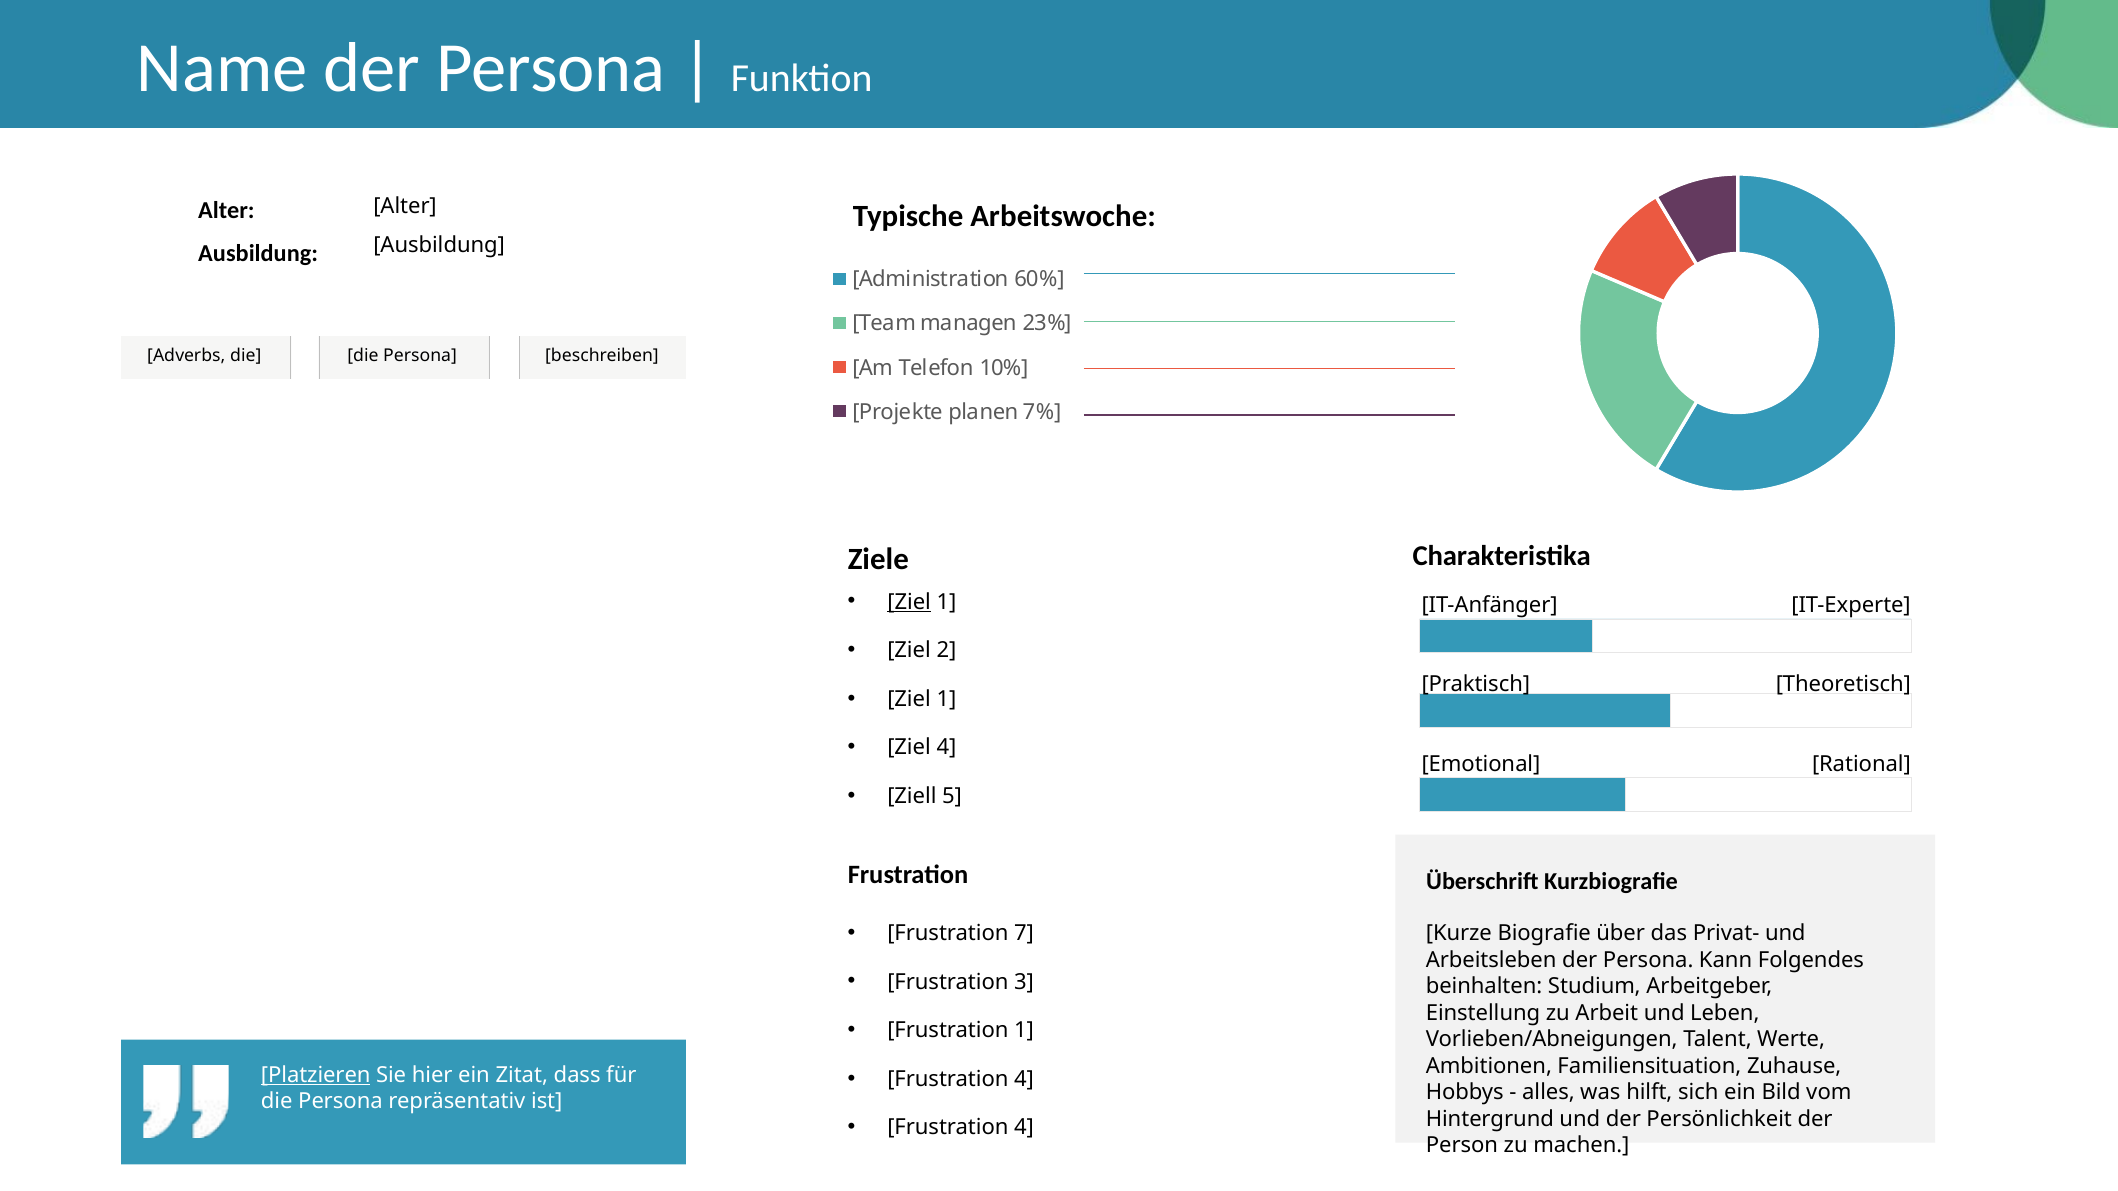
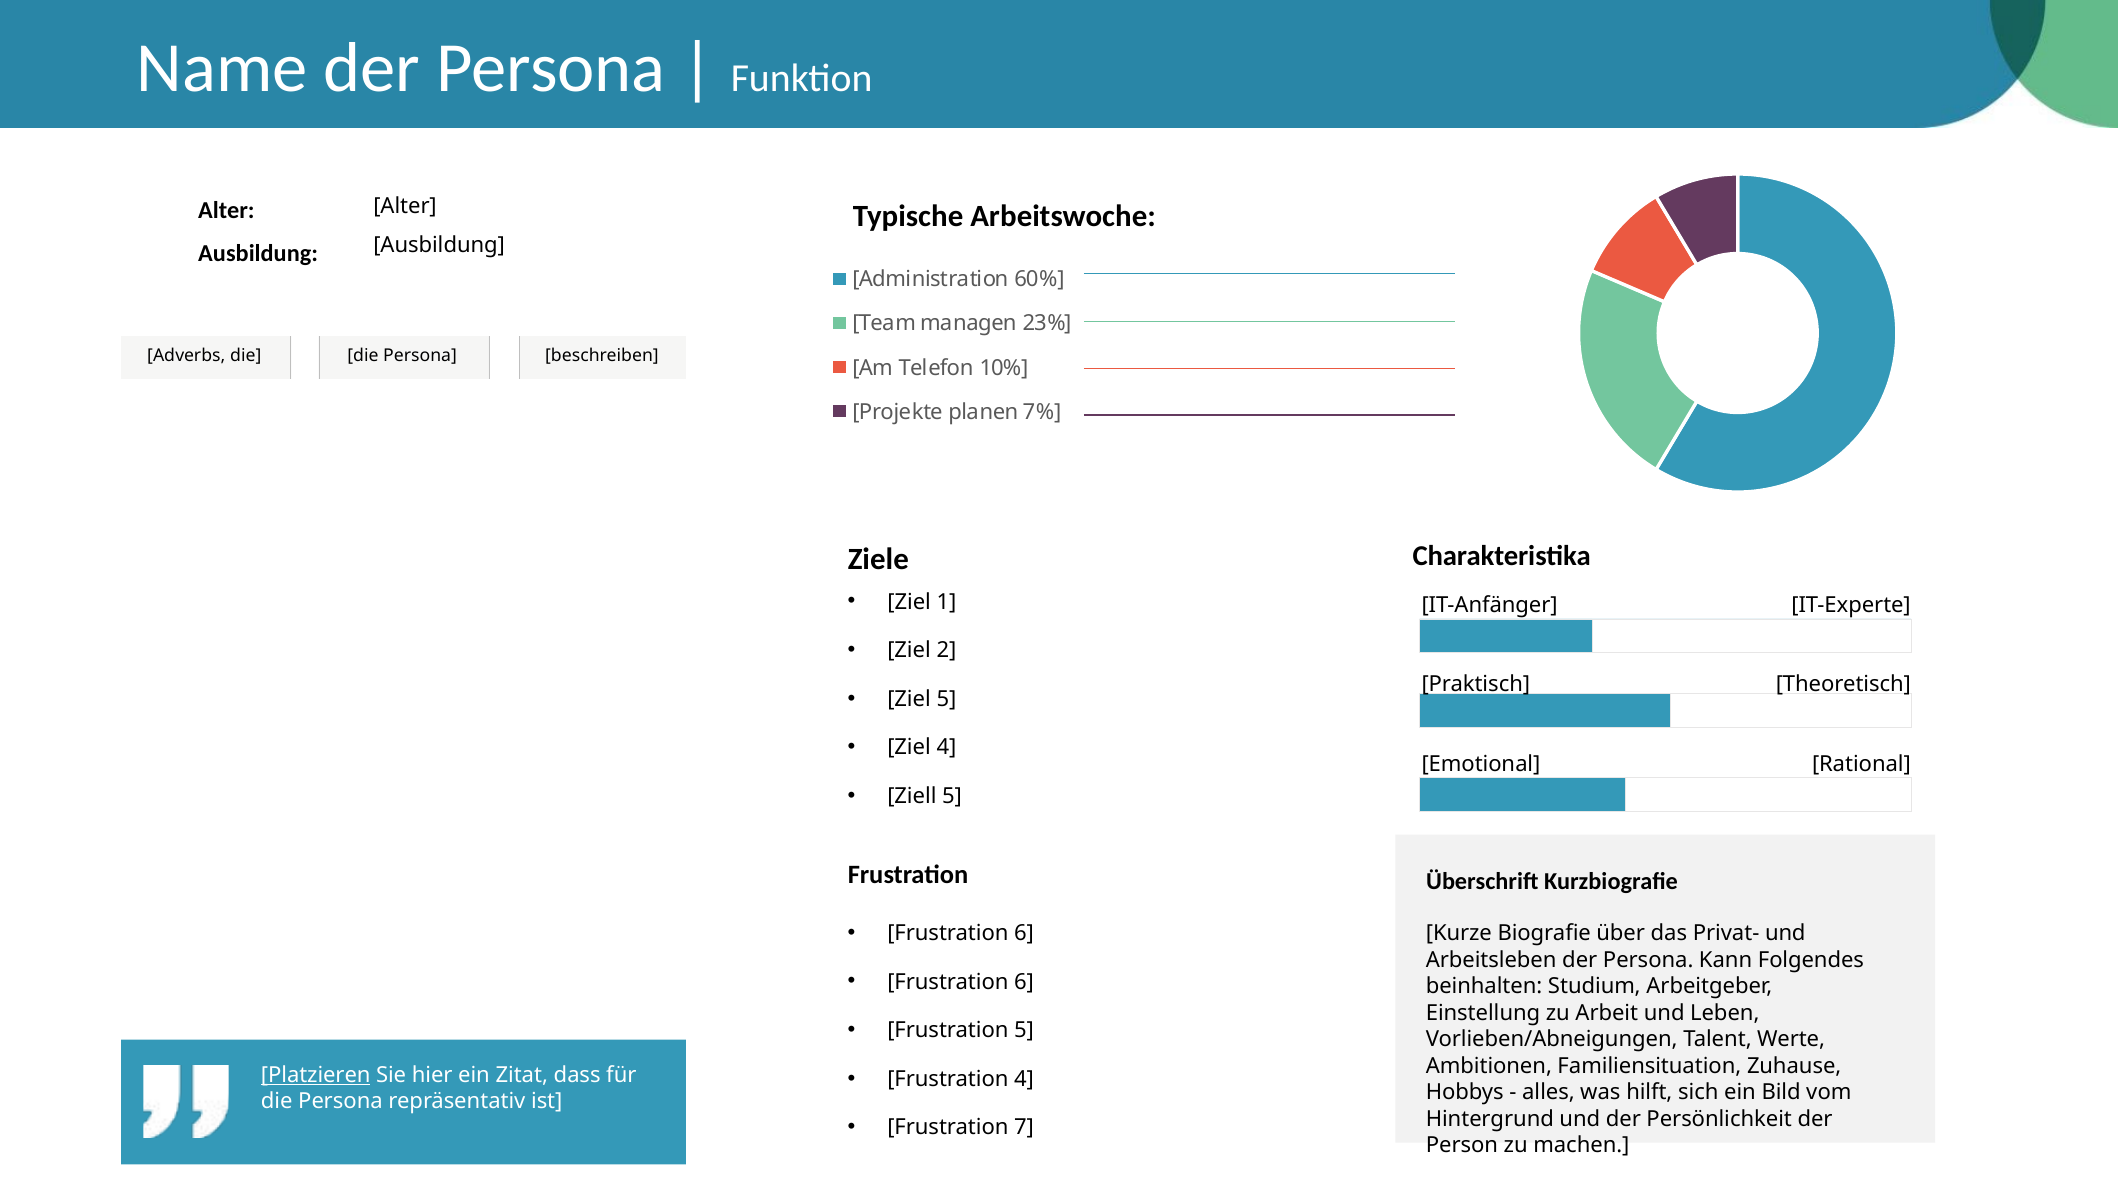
Ziel at (909, 602) underline: present -> none
1 at (946, 699): 1 -> 5
7 at (1024, 934): 7 -> 6
3 at (1024, 982): 3 -> 6
Frustration 1: 1 -> 5
4 at (1024, 1128): 4 -> 7
